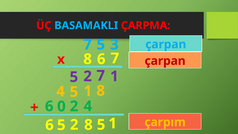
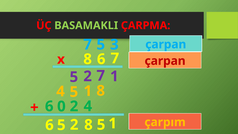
BASAMAKLI colour: light blue -> light green
